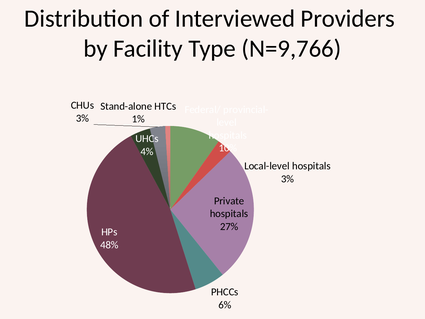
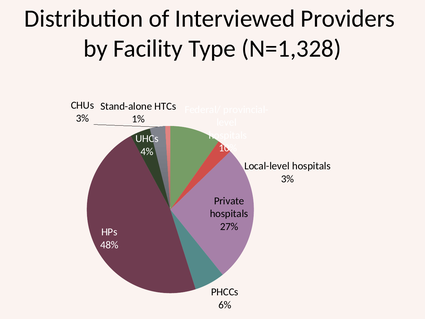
N=9,766: N=9,766 -> N=1,328
